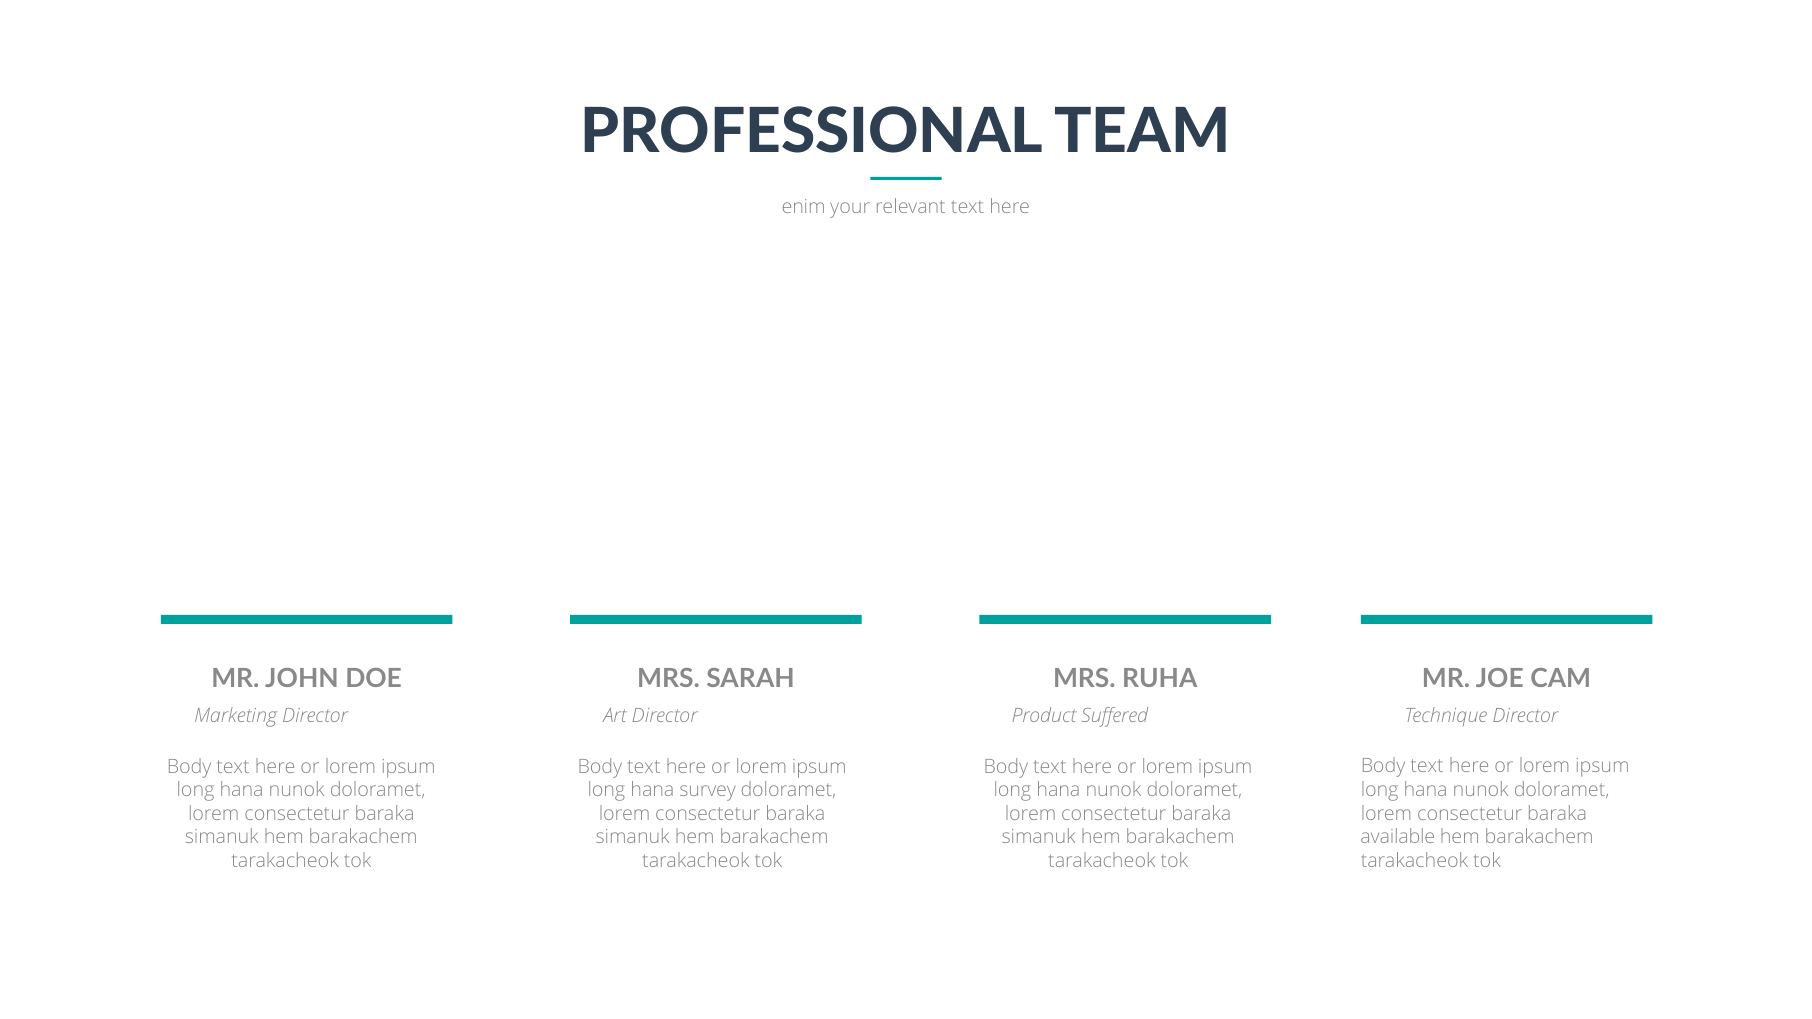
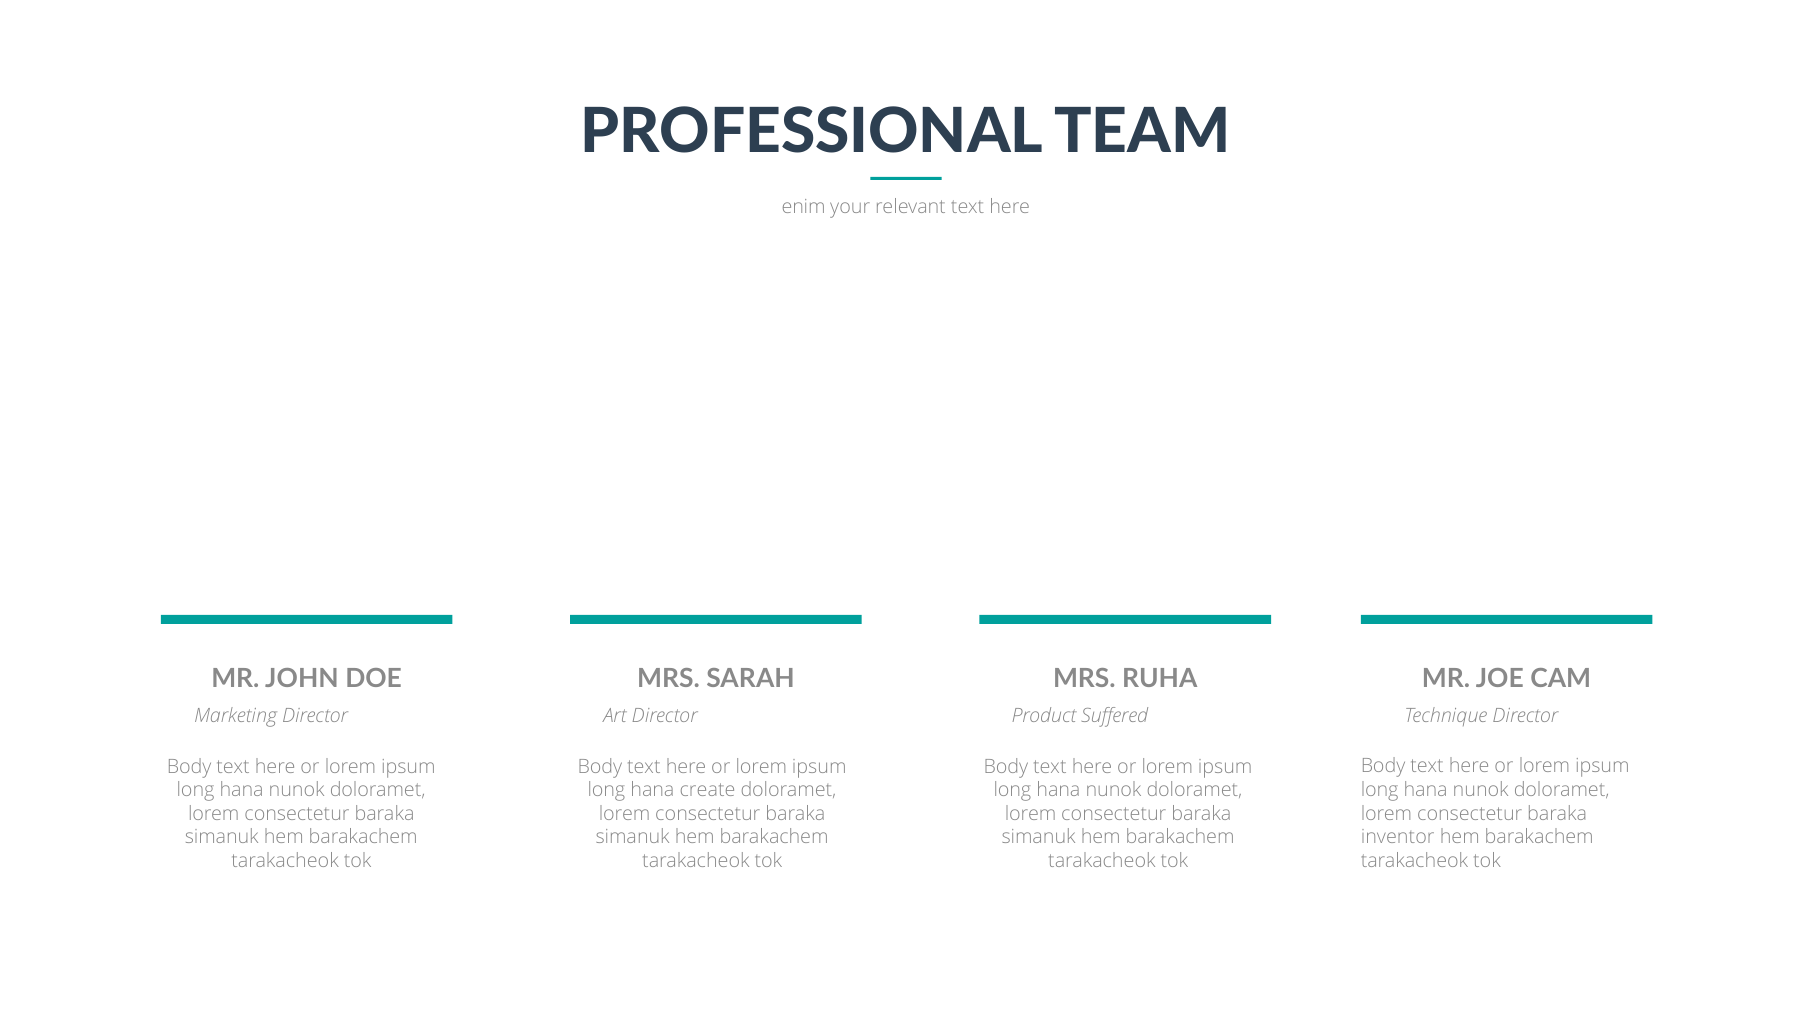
survey: survey -> create
available: available -> inventor
